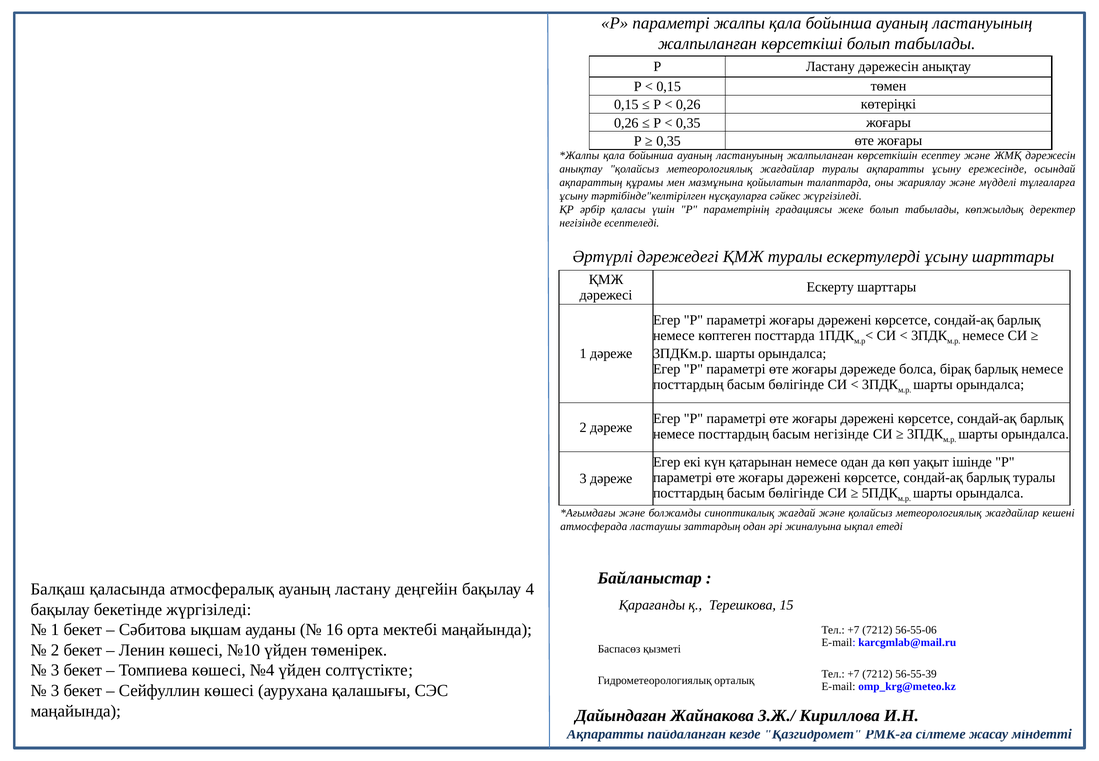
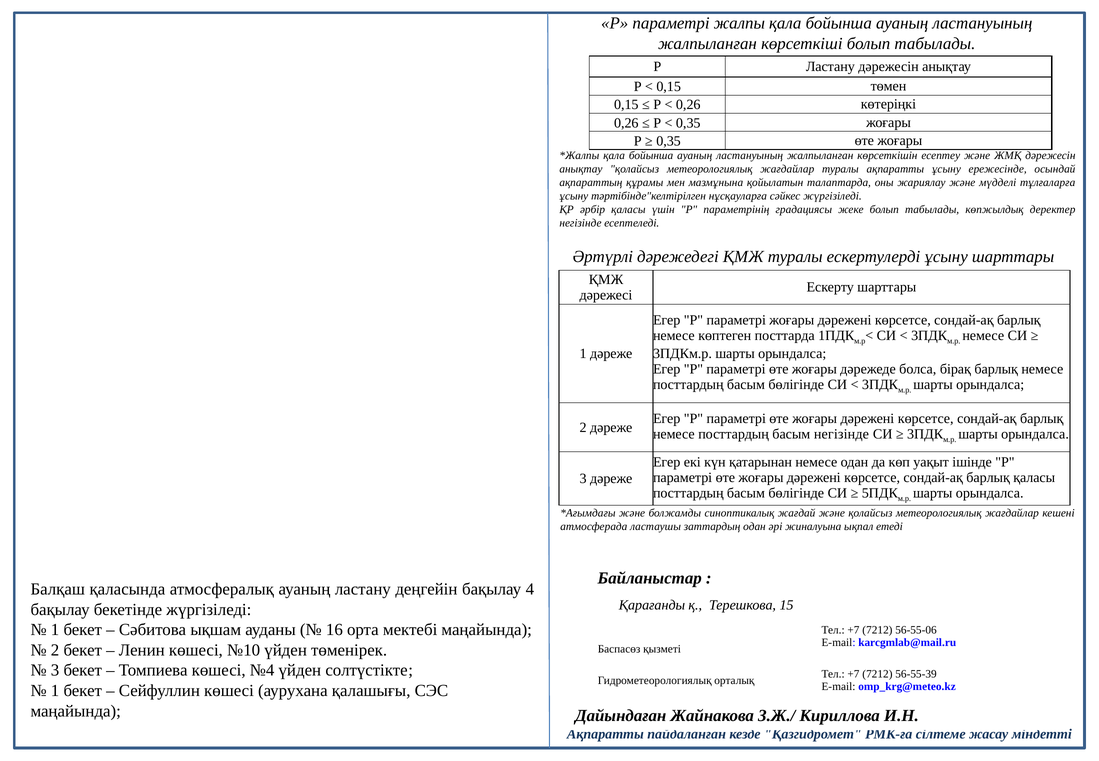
барлық туралы: туралы -> қаласы
3 at (55, 691): 3 -> 1
